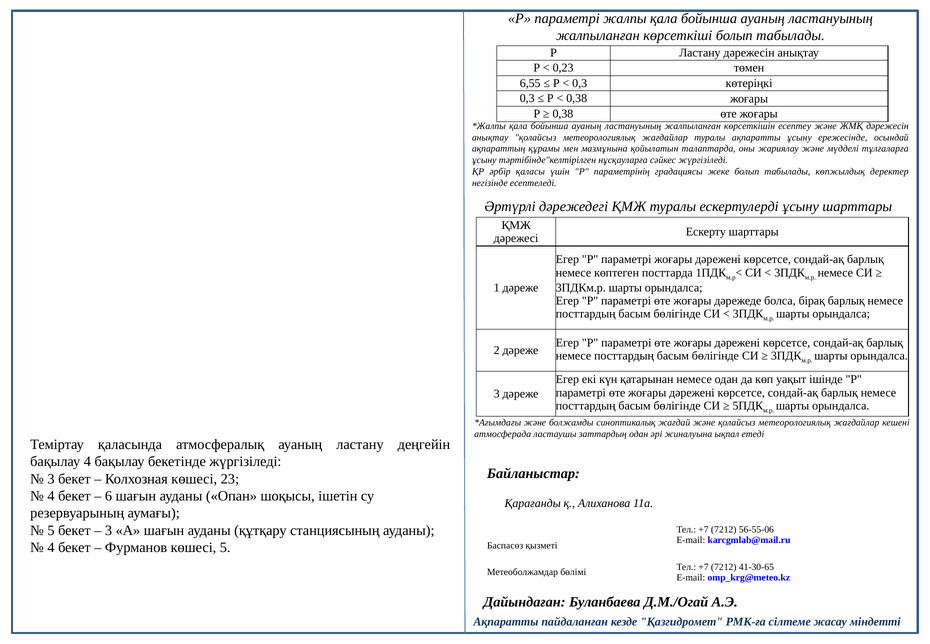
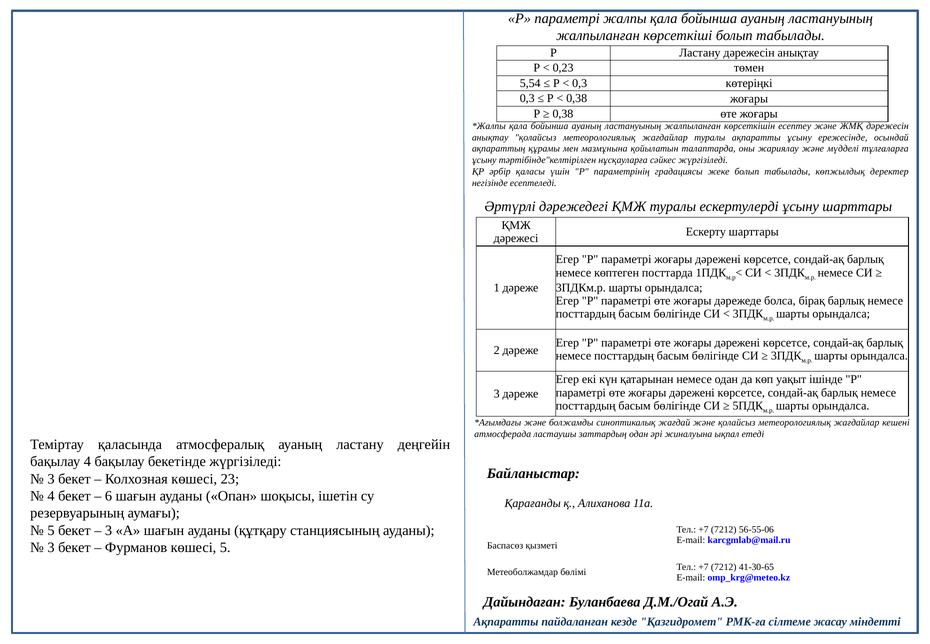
6,55: 6,55 -> 5,54
4 at (51, 547): 4 -> 3
